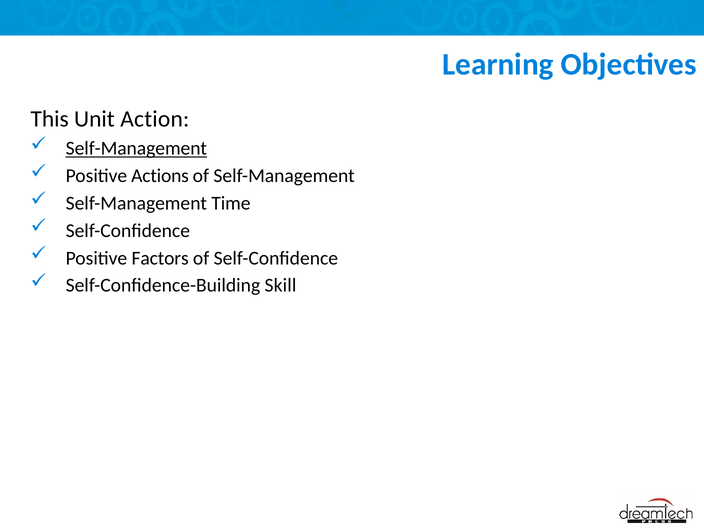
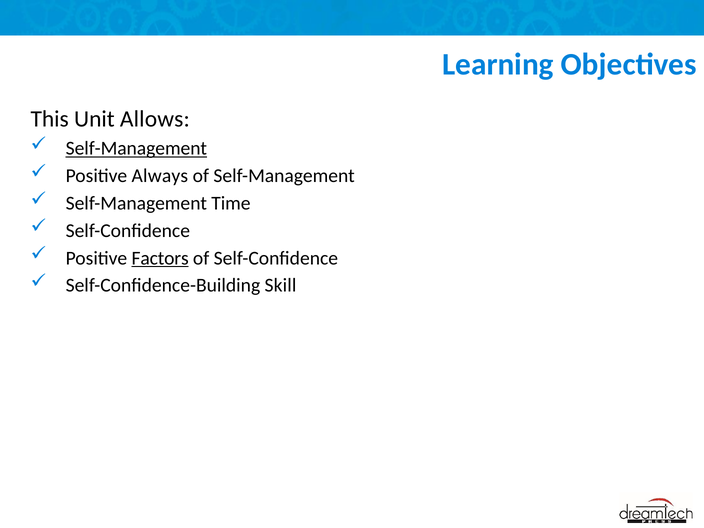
Action: Action -> Allows
Actions: Actions -> Always
Factors underline: none -> present
